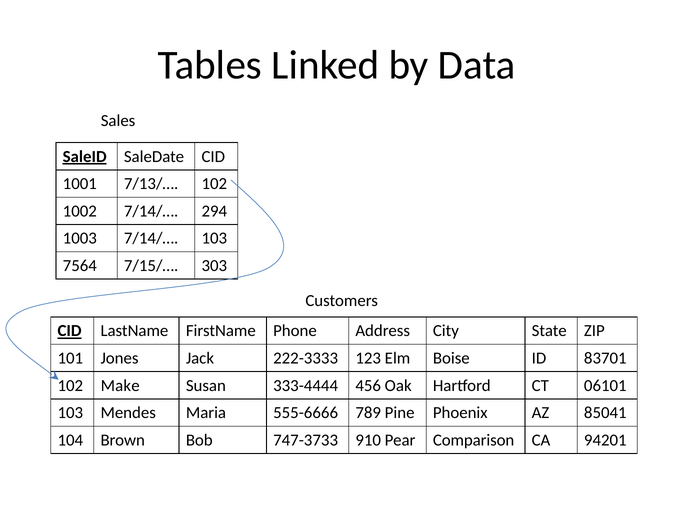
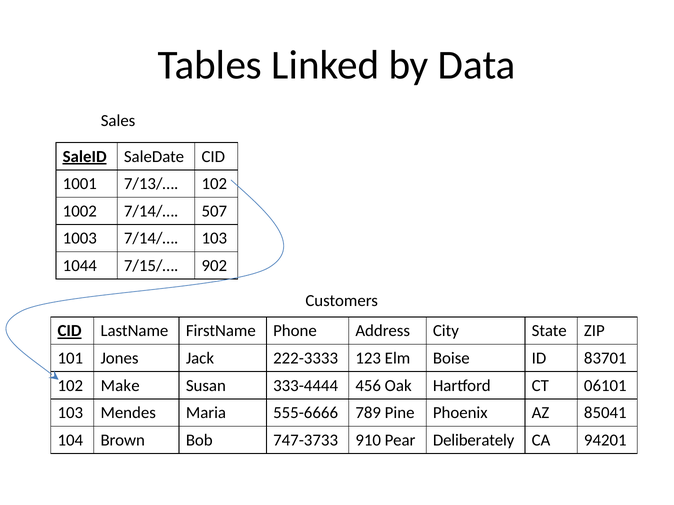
294: 294 -> 507
7564: 7564 -> 1044
303: 303 -> 902
Comparison: Comparison -> Deliberately
